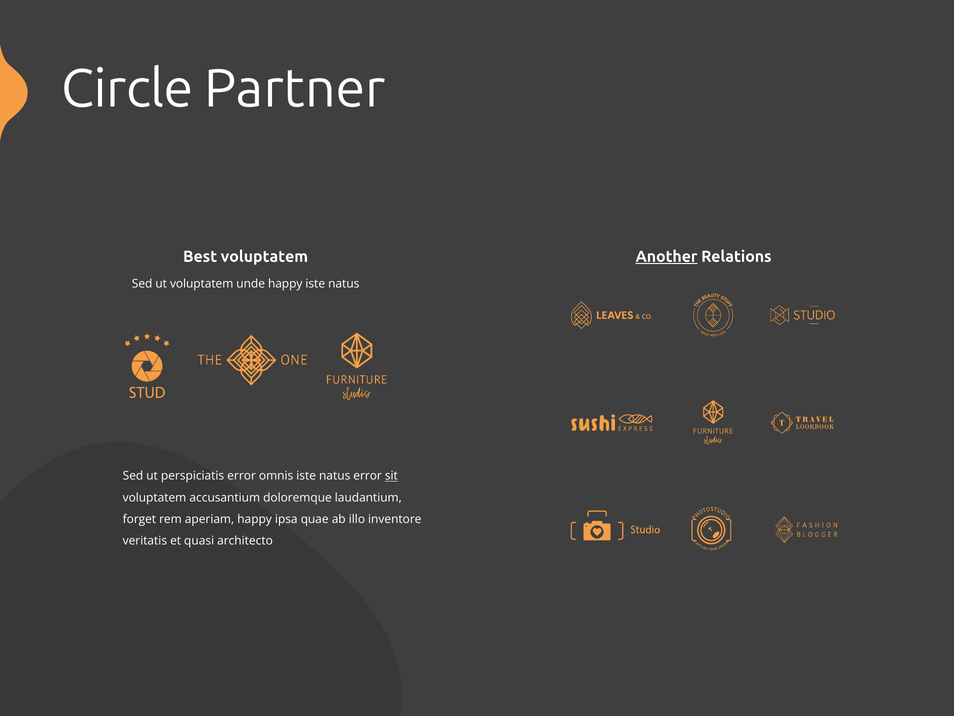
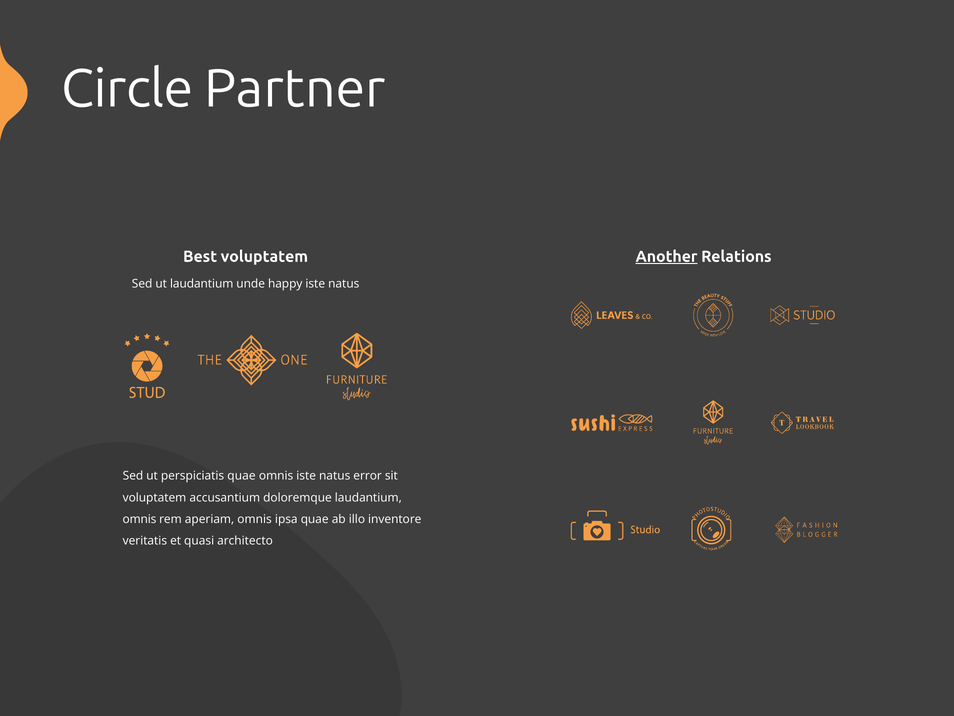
ut voluptatem: voluptatem -> laudantium
perspiciatis error: error -> quae
sit underline: present -> none
forget at (139, 519): forget -> omnis
aperiam happy: happy -> omnis
